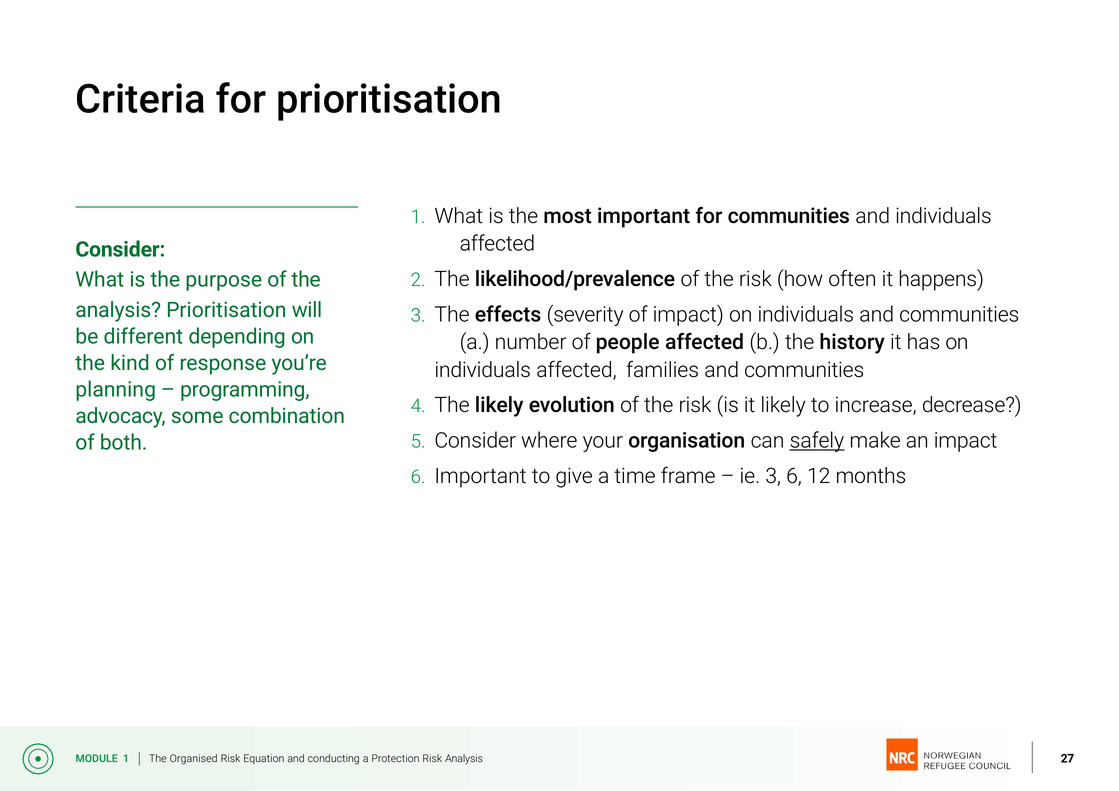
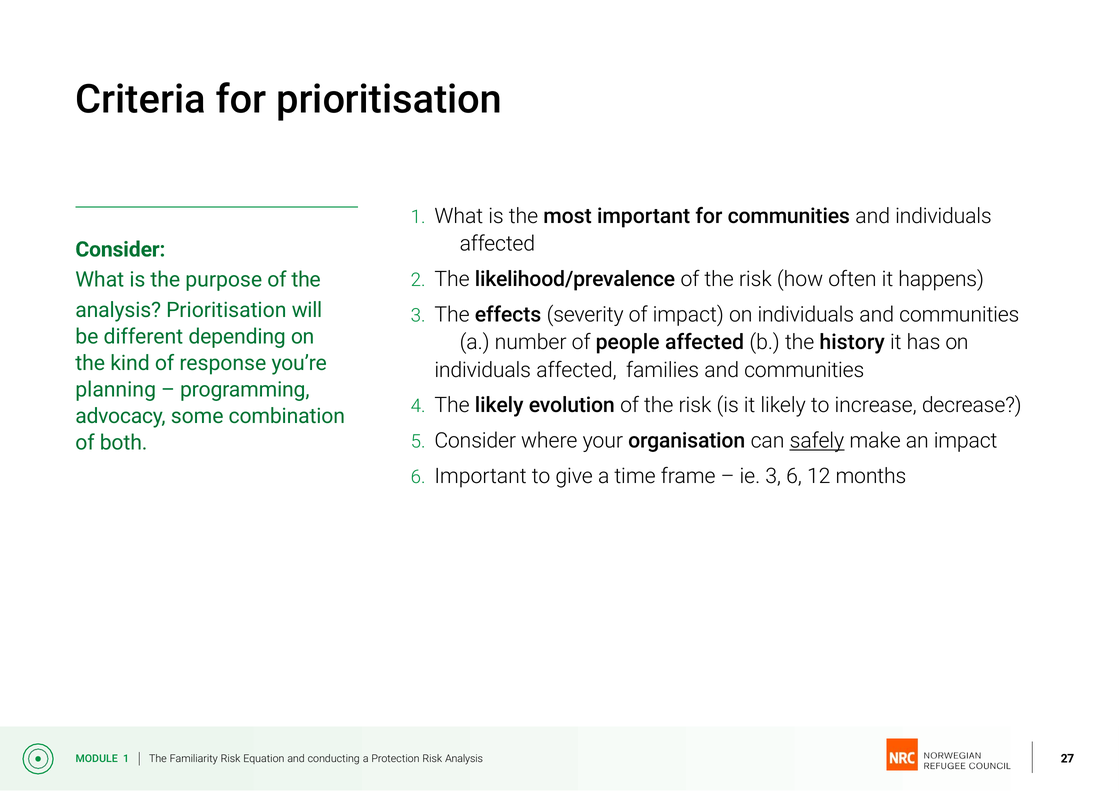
Organised: Organised -> Familiarity
